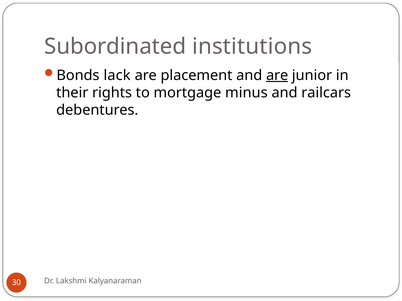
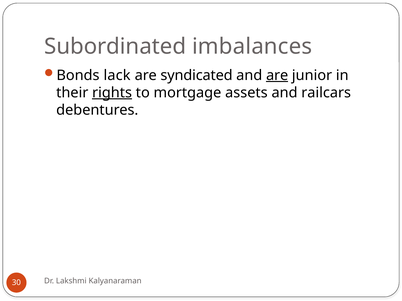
institutions: institutions -> imbalances
placement: placement -> syndicated
rights underline: none -> present
minus: minus -> assets
